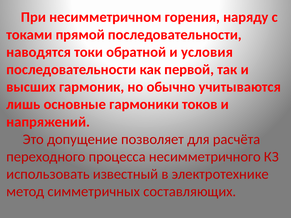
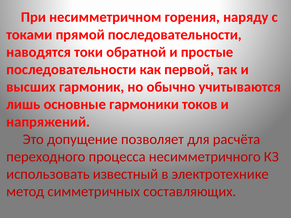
условия: условия -> простые
